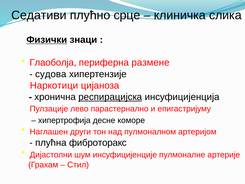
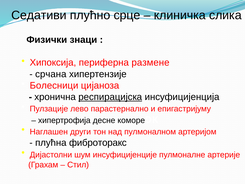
Физички underline: present -> none
Глаоболја: Глаоболја -> Хипоксија
судова: судова -> срчана
Наркотици: Наркотици -> Болесници
